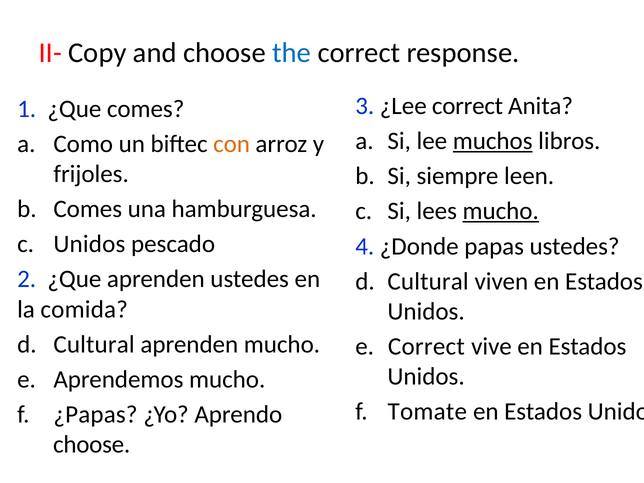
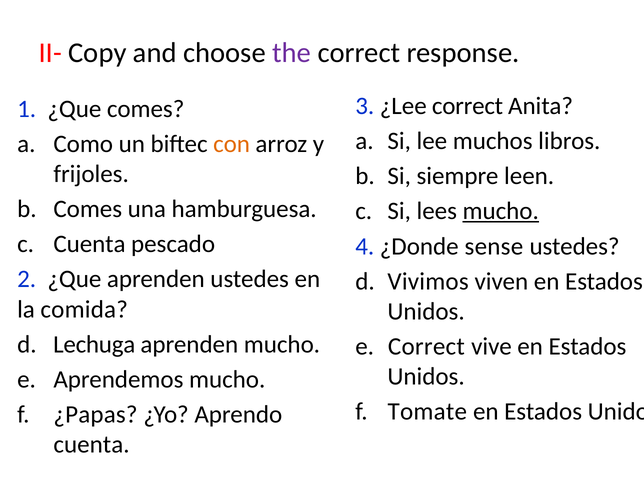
the colour: blue -> purple
muchos underline: present -> none
Unidos at (89, 244): Unidos -> Cuenta
papas: papas -> sense
Cultural at (428, 281): Cultural -> Vivimos
Cultural at (94, 344): Cultural -> Lechuga
choose at (92, 445): choose -> cuenta
